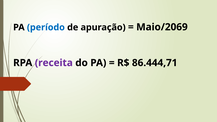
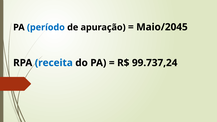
Maio/2069: Maio/2069 -> Maio/2045
receita colour: purple -> blue
86.444,71: 86.444,71 -> 99.737,24
